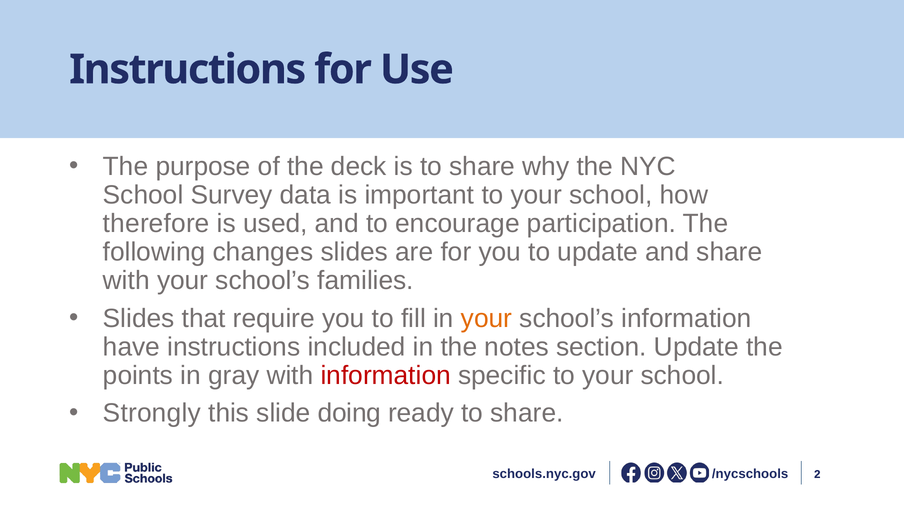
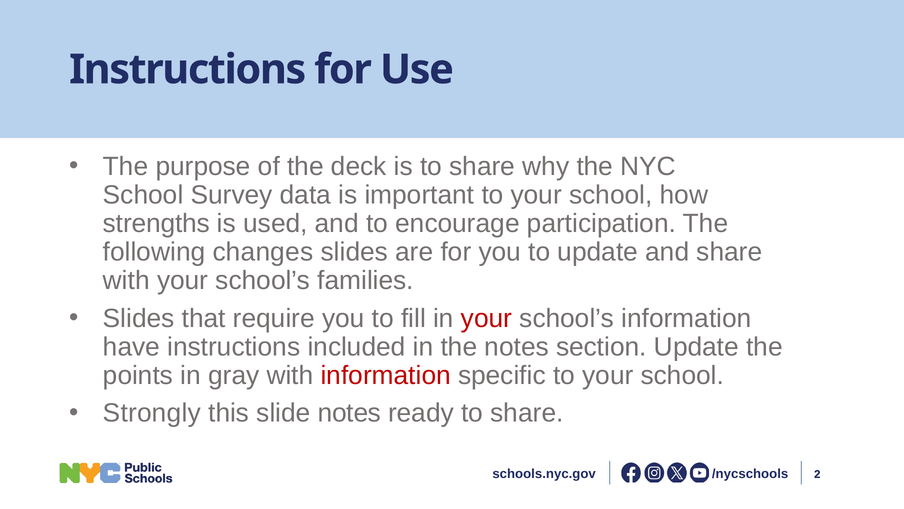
therefore: therefore -> strengths
your at (487, 318) colour: orange -> red
slide doing: doing -> notes
